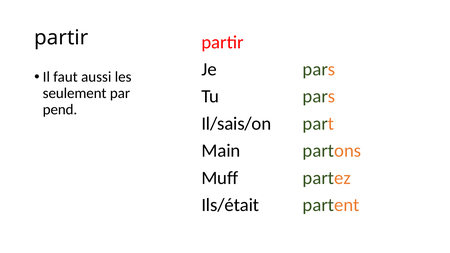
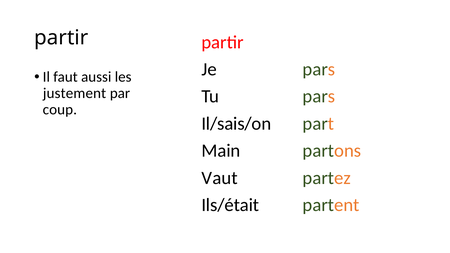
seulement: seulement -> justement
pend: pend -> coup
Muff: Muff -> Vaut
